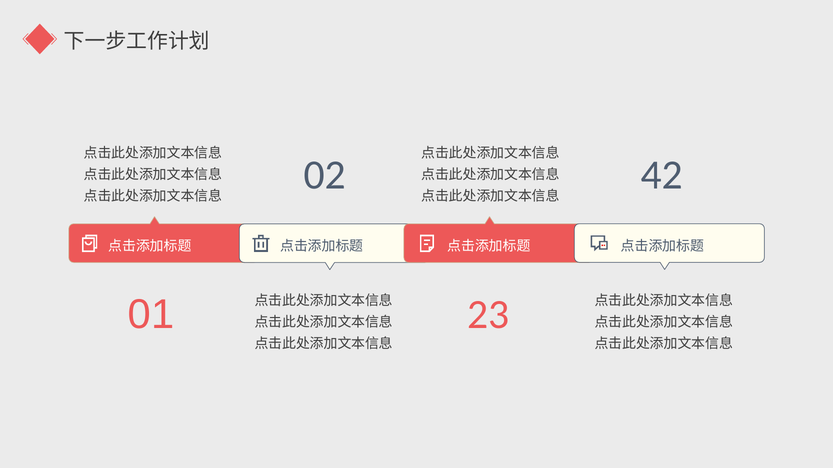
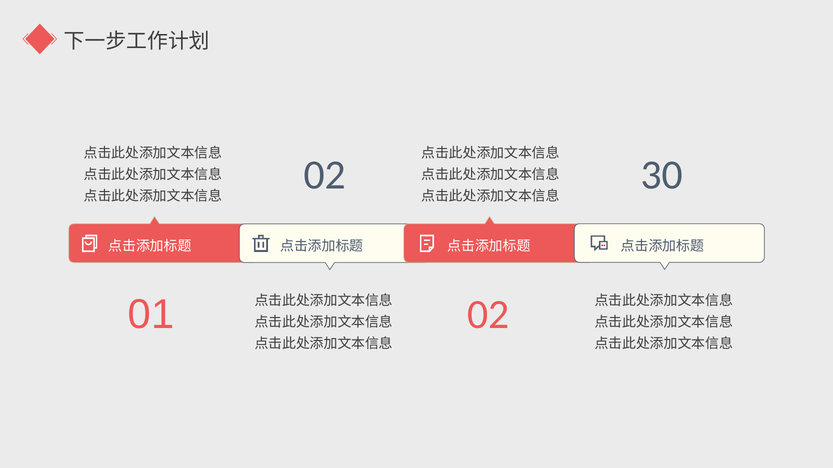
42: 42 -> 30
01 23: 23 -> 02
